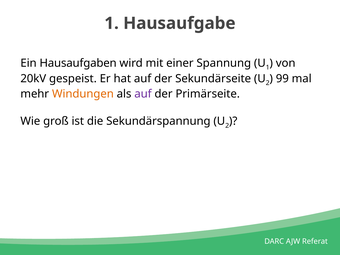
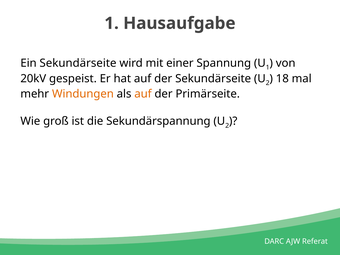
Ein Hausaufgaben: Hausaufgaben -> Sekundärseite
99: 99 -> 18
auf at (143, 94) colour: purple -> orange
